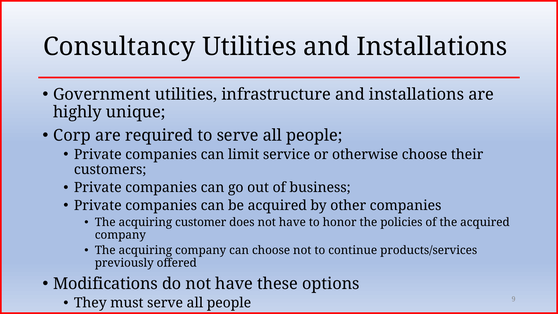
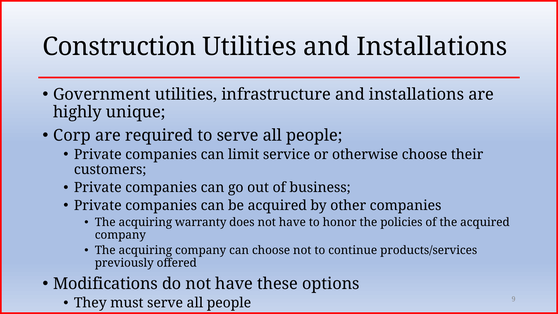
Consultancy: Consultancy -> Construction
customer: customer -> warranty
